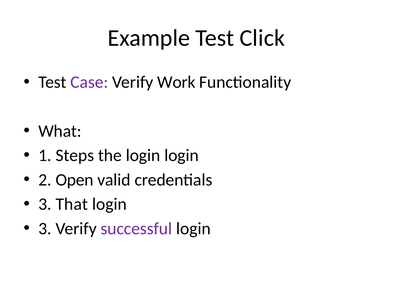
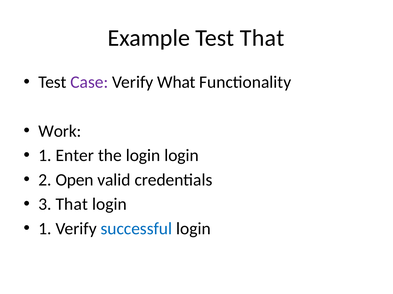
Test Click: Click -> That
Work: Work -> What
What: What -> Work
Steps: Steps -> Enter
3 at (45, 229): 3 -> 1
successful colour: purple -> blue
